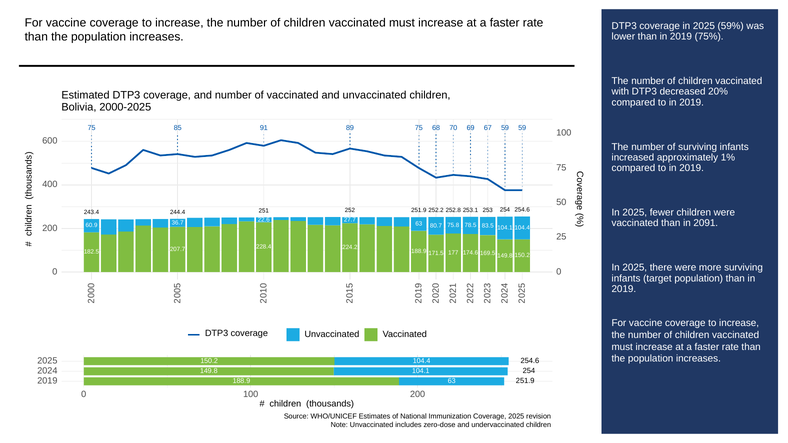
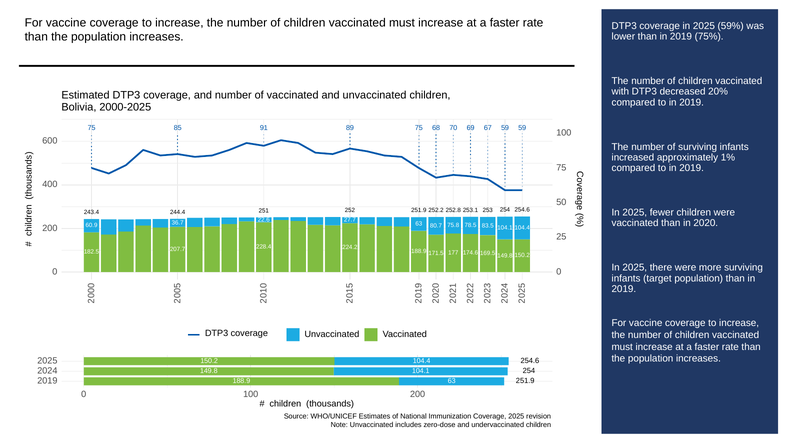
2091: 2091 -> 2020
